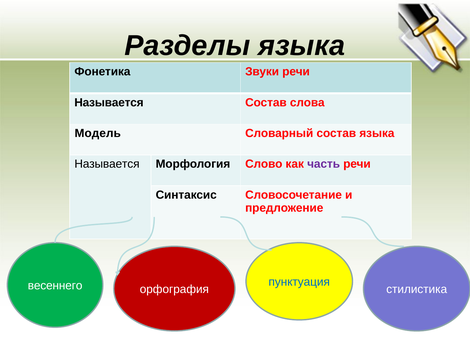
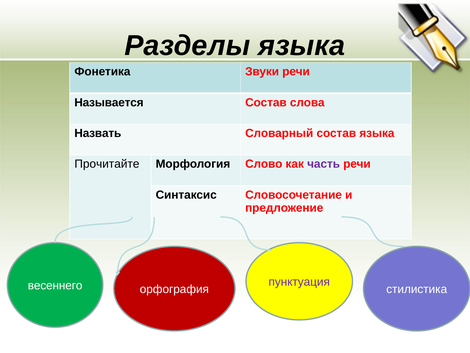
Модель: Модель -> Назвать
Называется at (107, 164): Называется -> Прочитайте
пунктуация colour: blue -> purple
